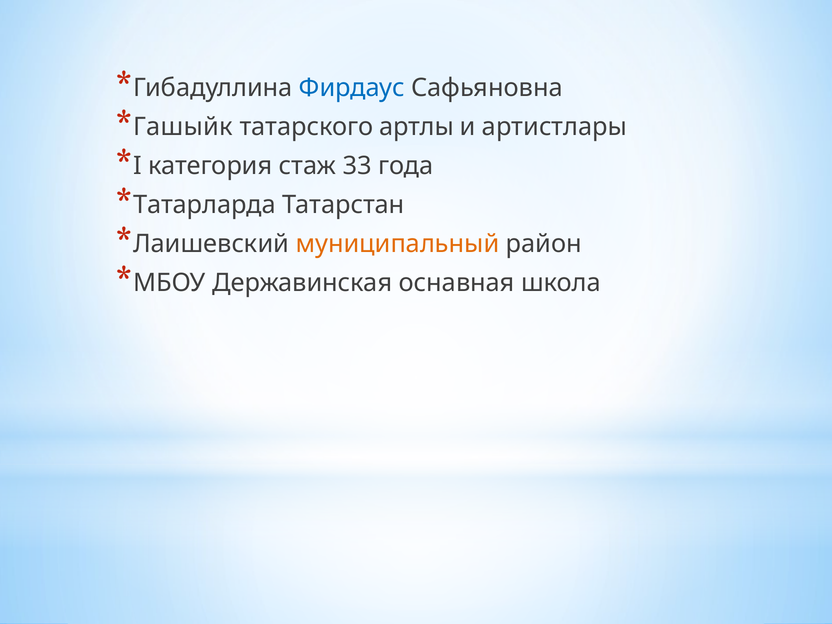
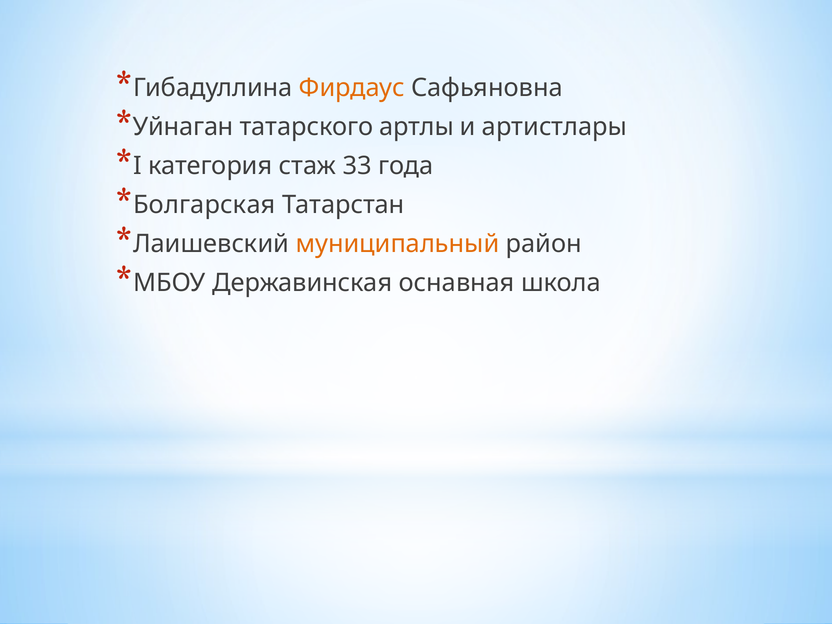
Фирдаус colour: blue -> orange
Гашыйк: Гашыйк -> Уйнаган
Татарларда: Татарларда -> Болгарская
